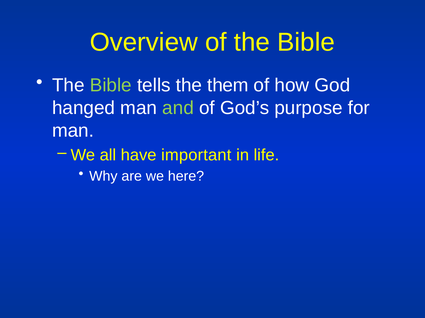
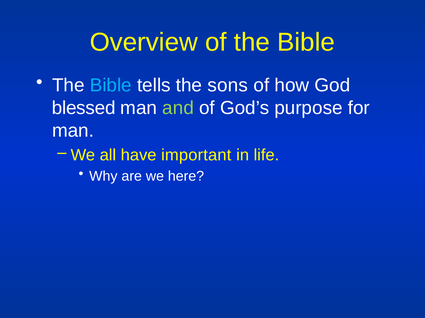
Bible at (111, 86) colour: light green -> light blue
them: them -> sons
hanged: hanged -> blessed
